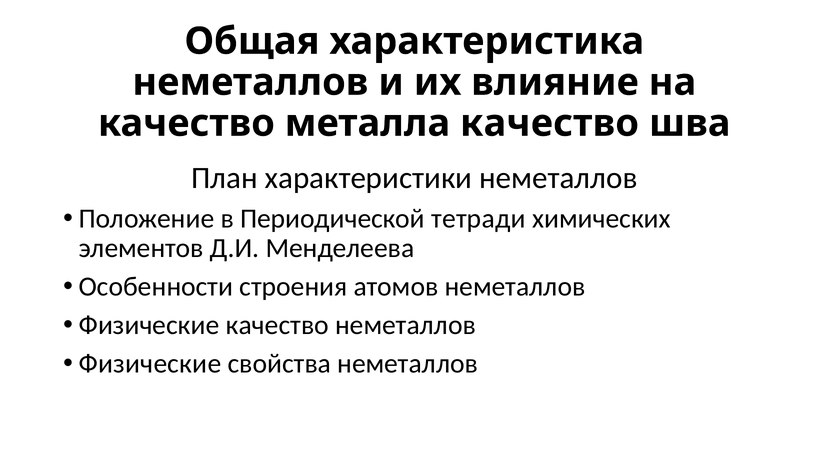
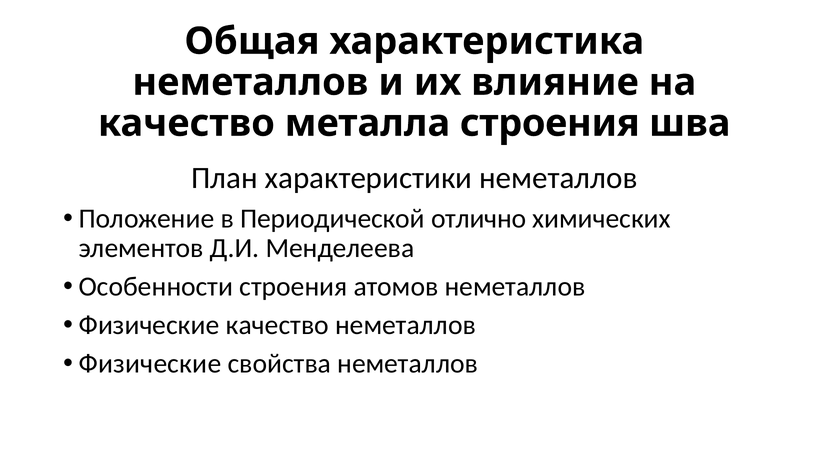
металла качество: качество -> строения
тетради: тетради -> отлично
